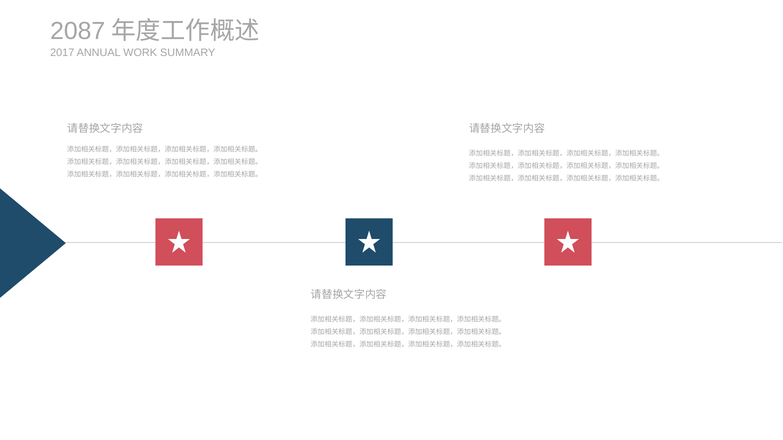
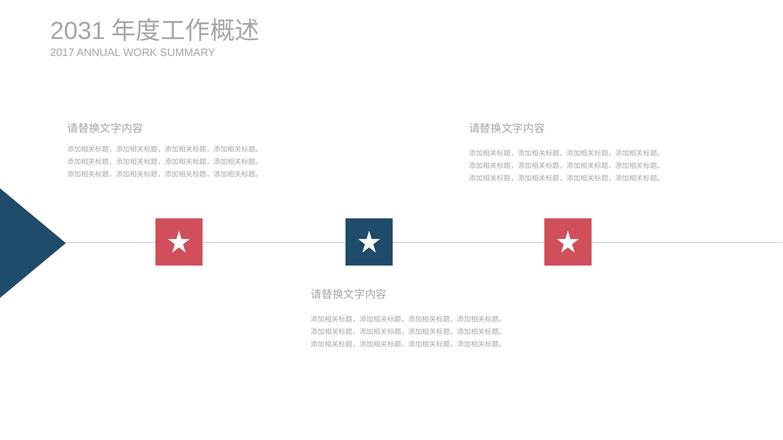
2087: 2087 -> 2031
